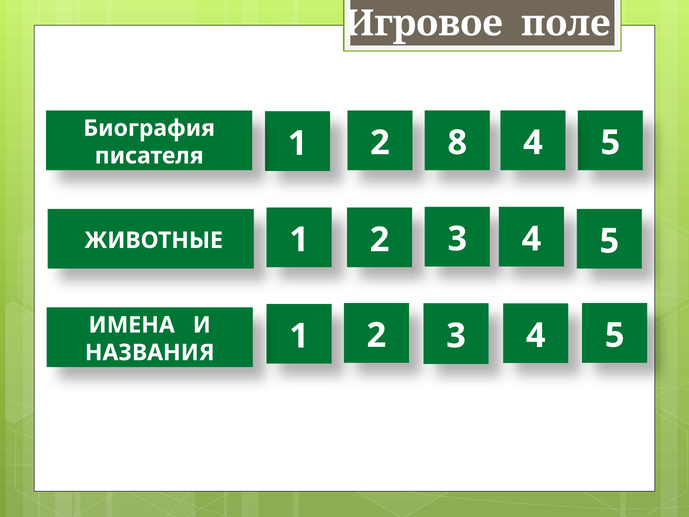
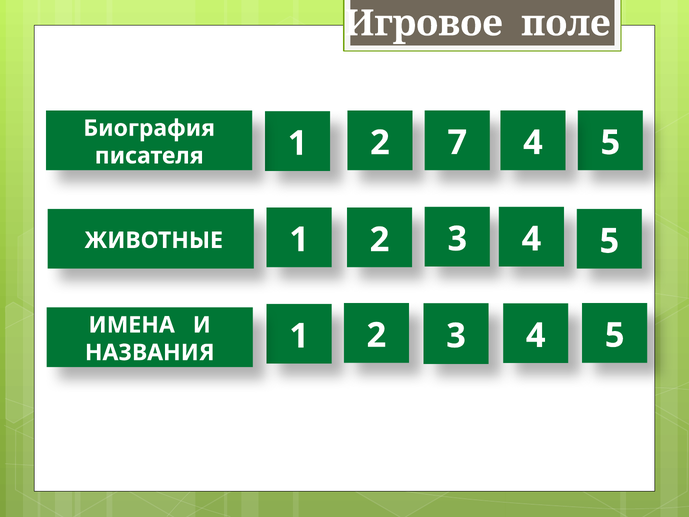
8: 8 -> 7
